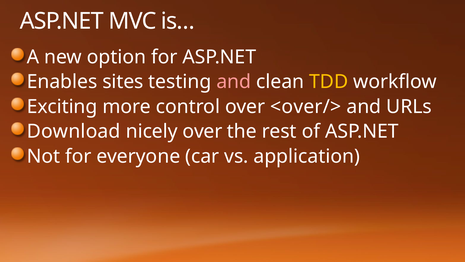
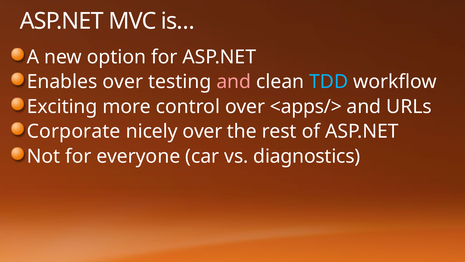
Enables sites: sites -> over
TDD colour: yellow -> light blue
<over/>: <over/> -> <apps/>
Download: Download -> Corporate
application: application -> diagnostics
